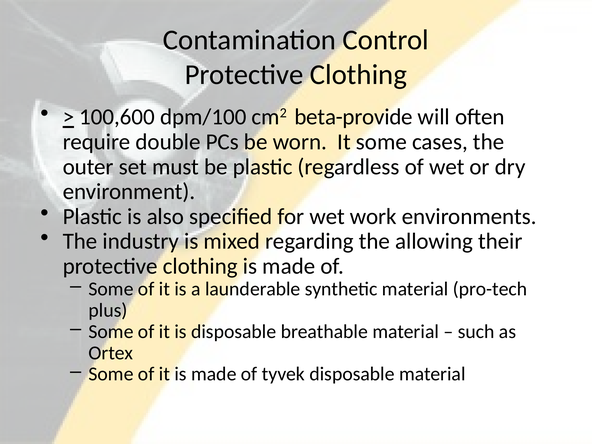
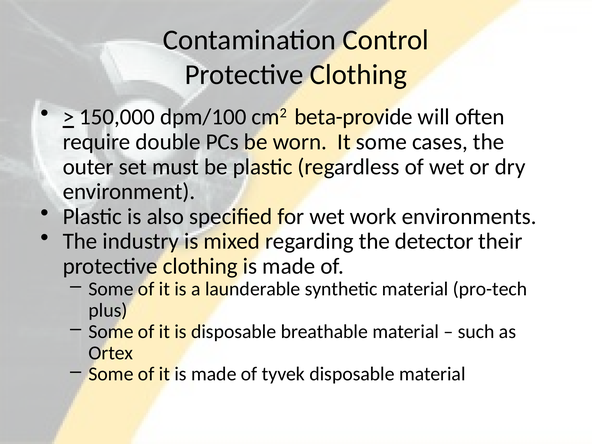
100,600: 100,600 -> 150,000
allowing: allowing -> detector
